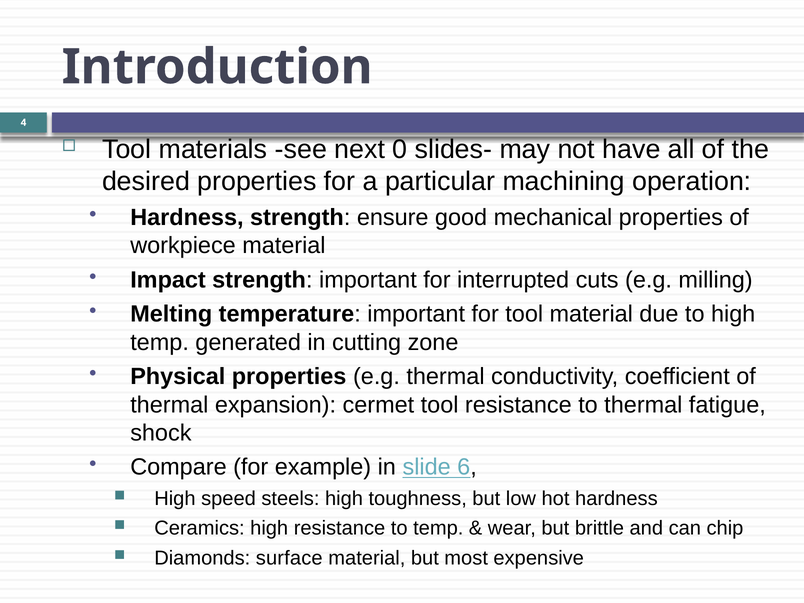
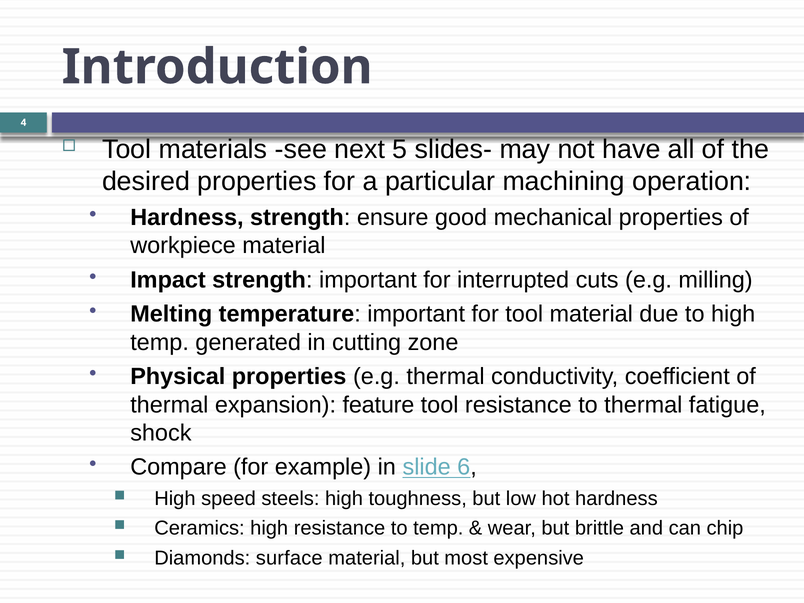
0: 0 -> 5
cermet: cermet -> feature
